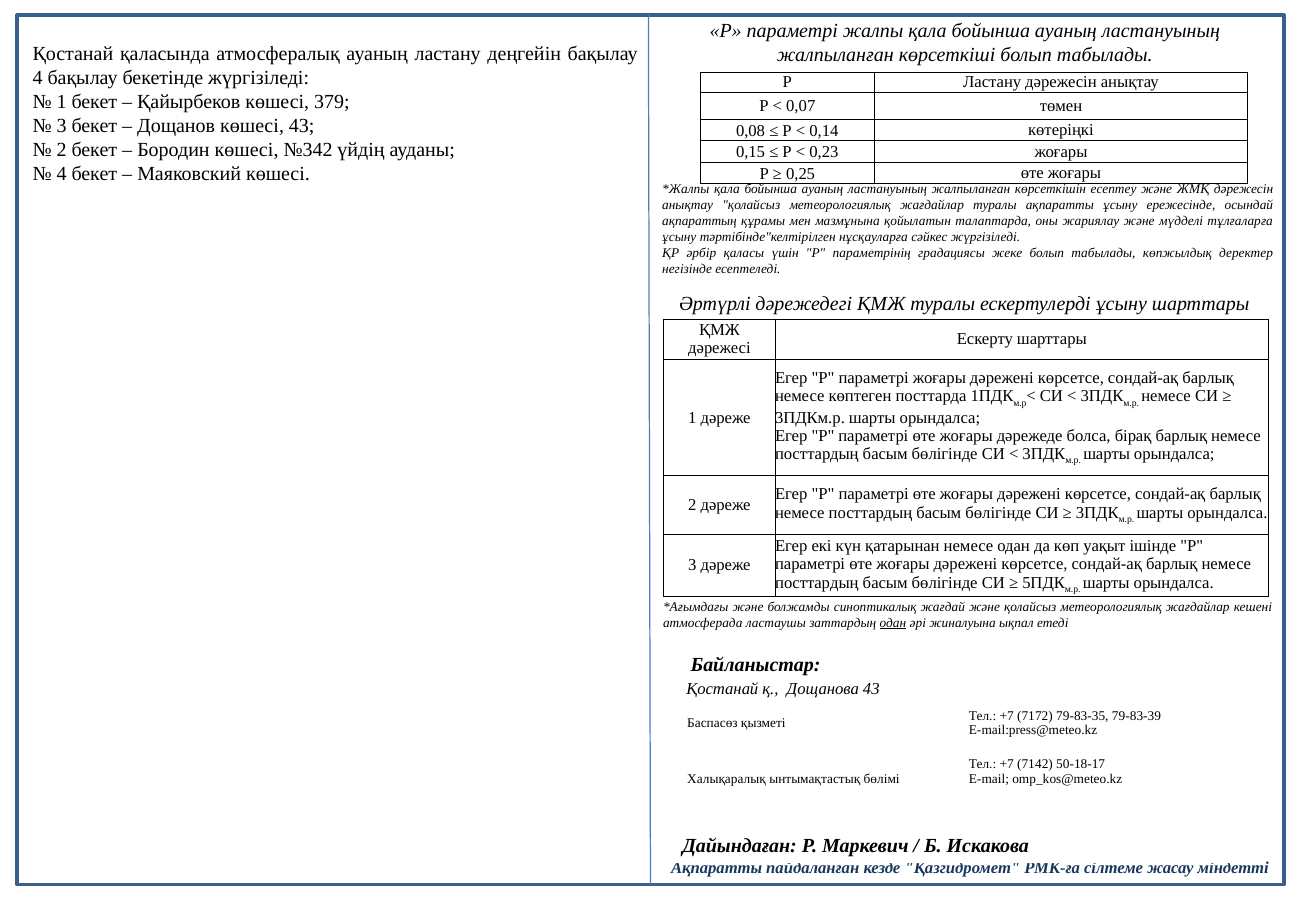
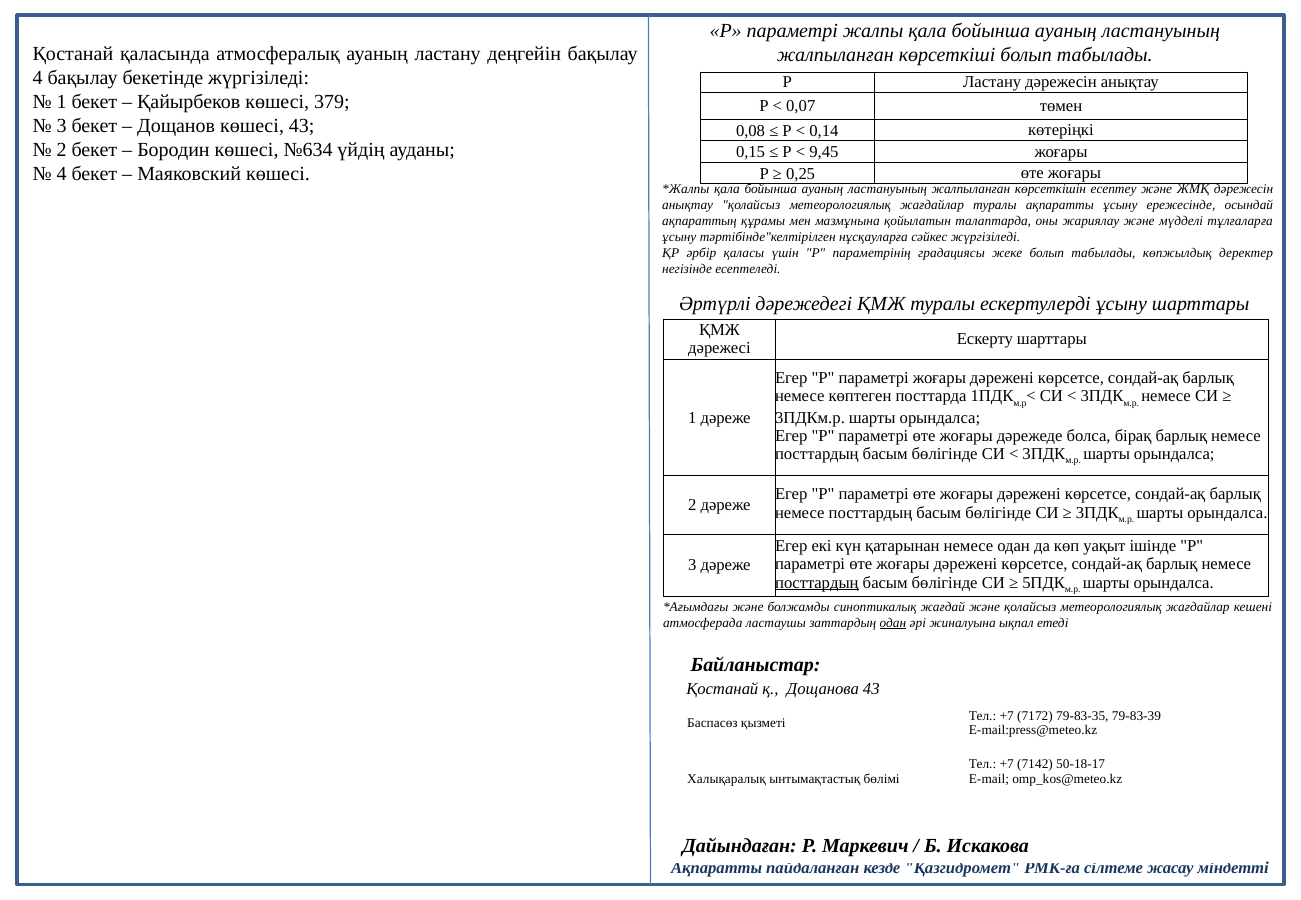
№342: №342 -> №634
0,23: 0,23 -> 9,45
посттардың at (817, 583) underline: none -> present
